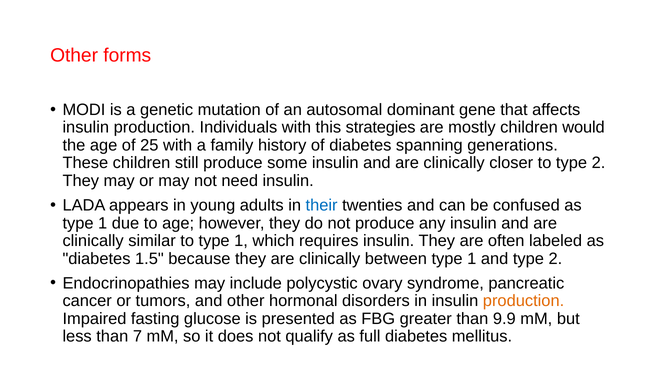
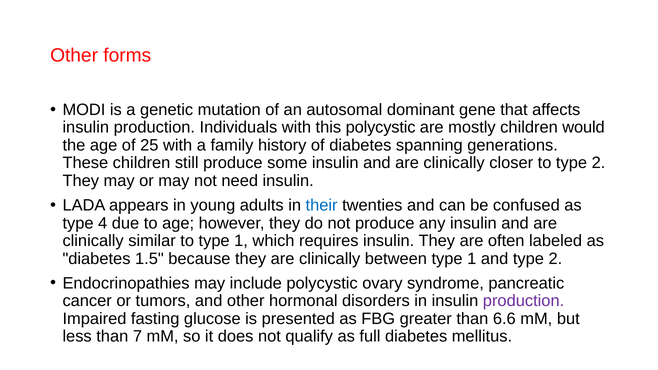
this strategies: strategies -> polycystic
1 at (103, 223): 1 -> 4
production at (524, 301) colour: orange -> purple
9.9: 9.9 -> 6.6
